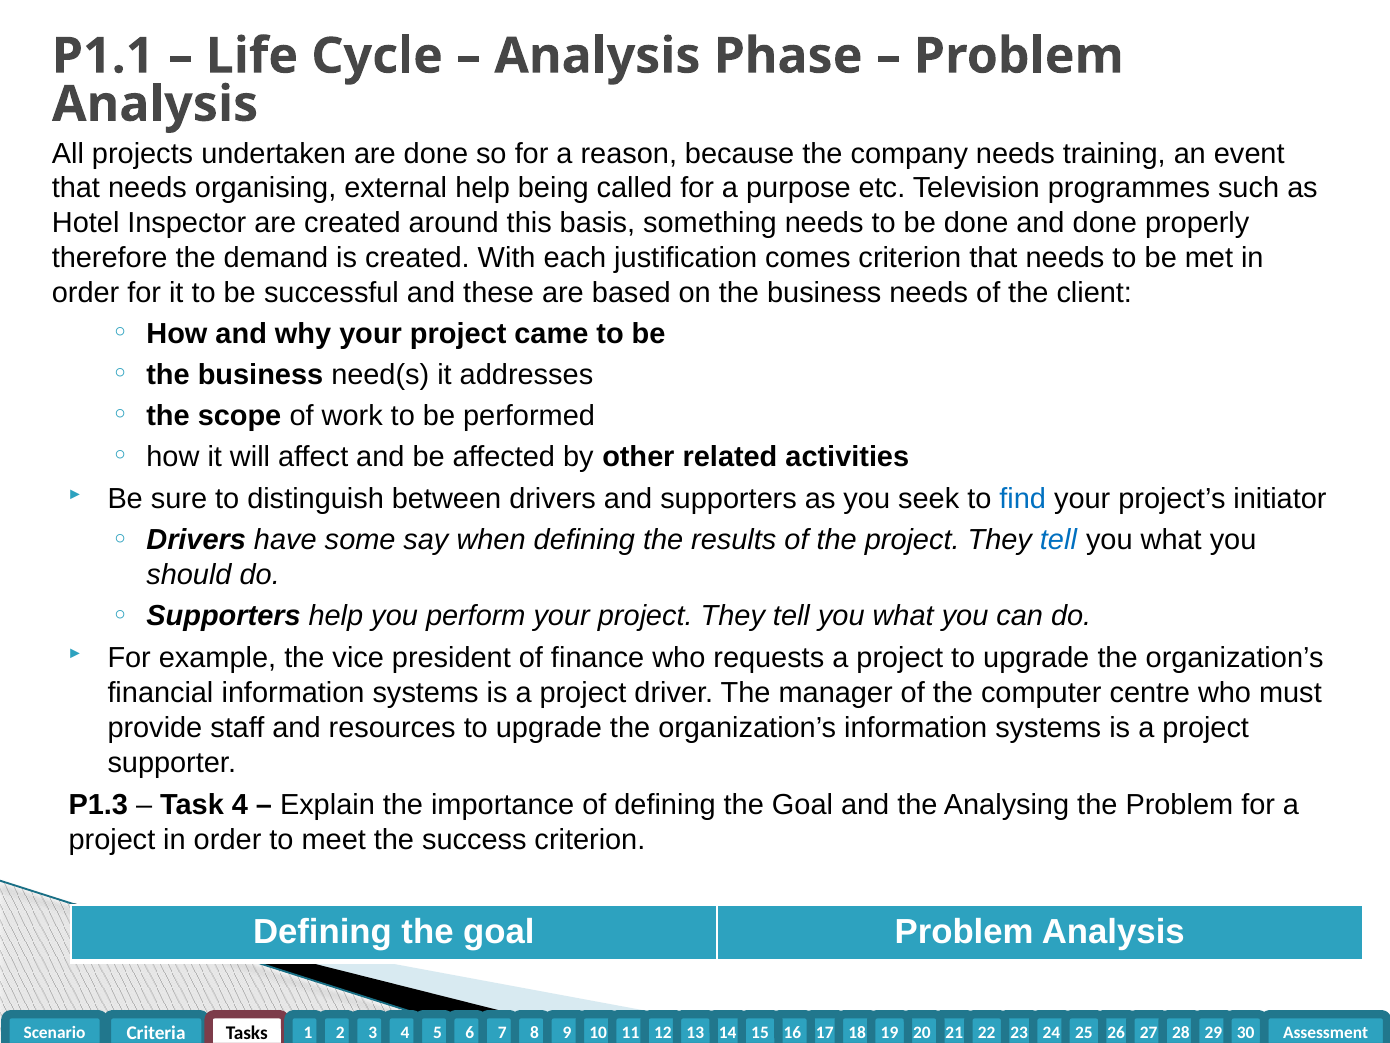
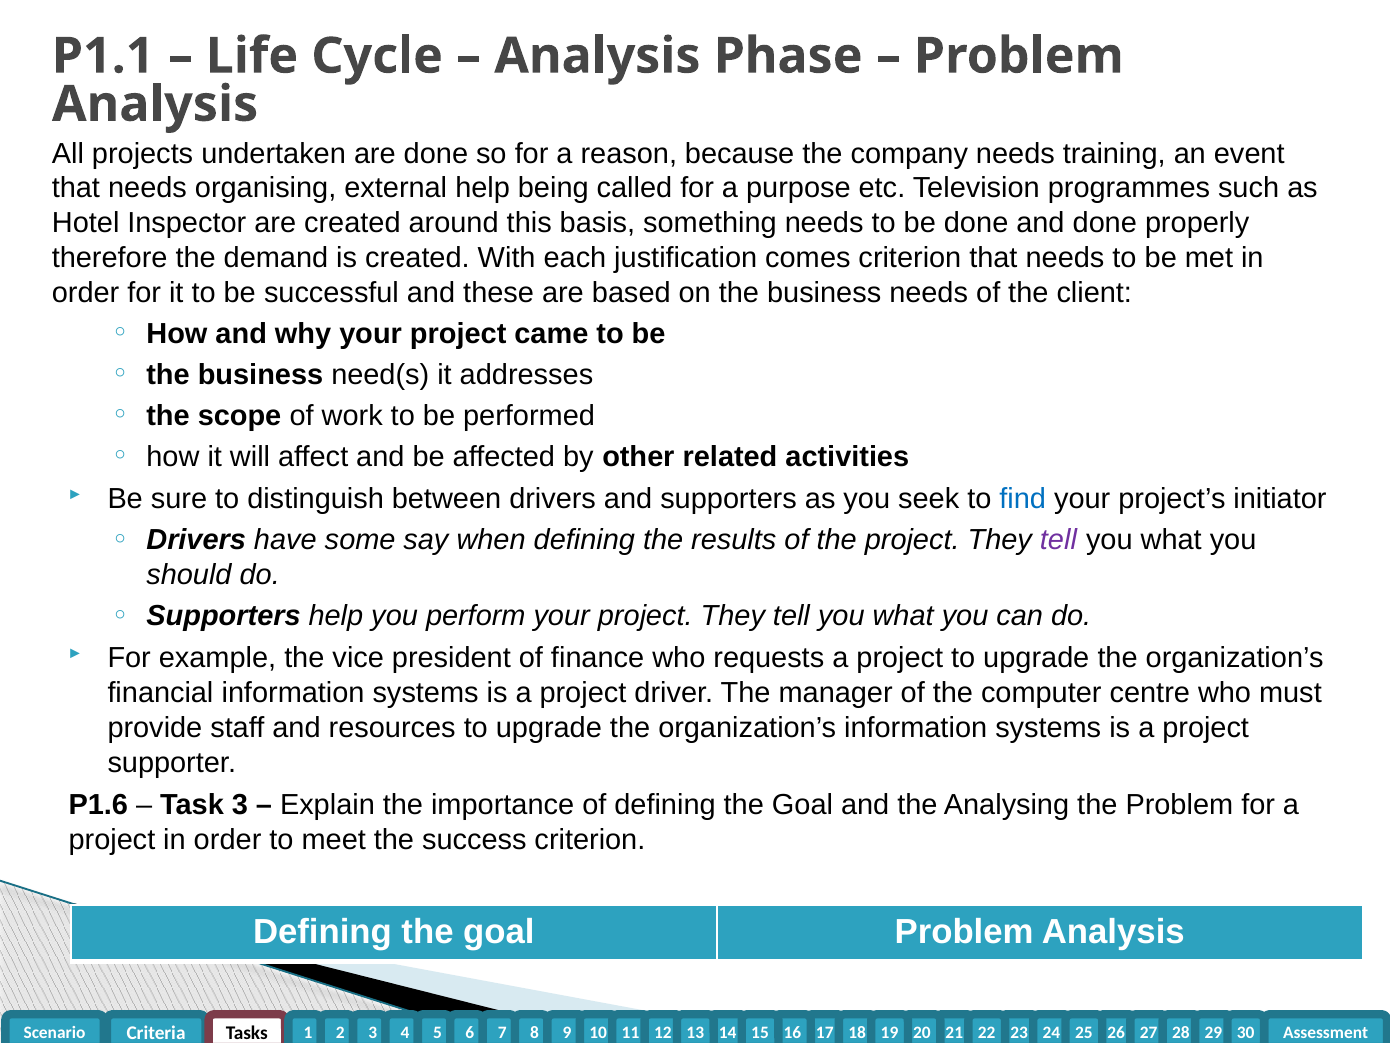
tell at (1058, 540) colour: blue -> purple
P1.3: P1.3 -> P1.6
Task 4: 4 -> 3
